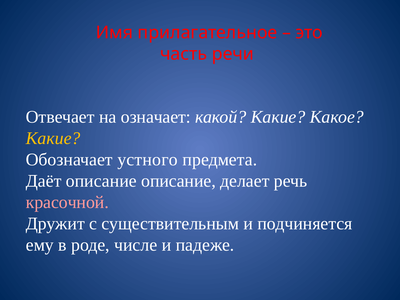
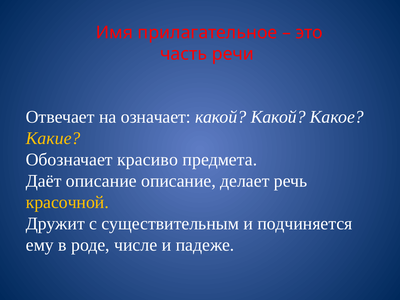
какой Какие: Какие -> Какой
устного: устного -> красиво
красочной colour: pink -> yellow
